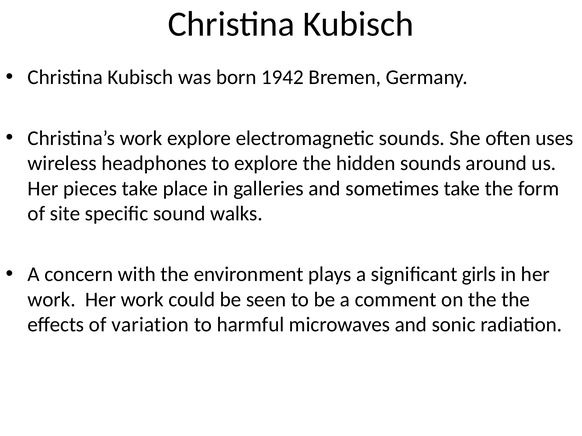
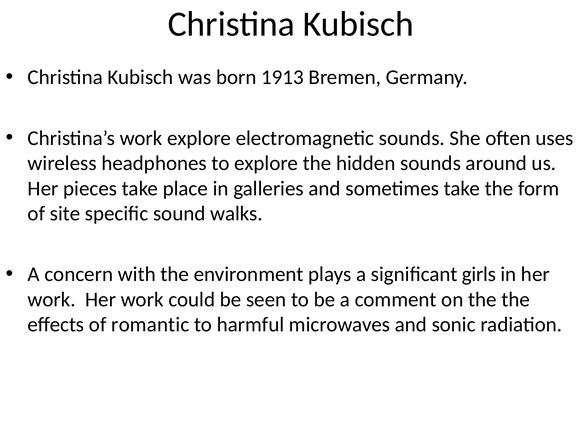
1942: 1942 -> 1913
variation: variation -> romantic
